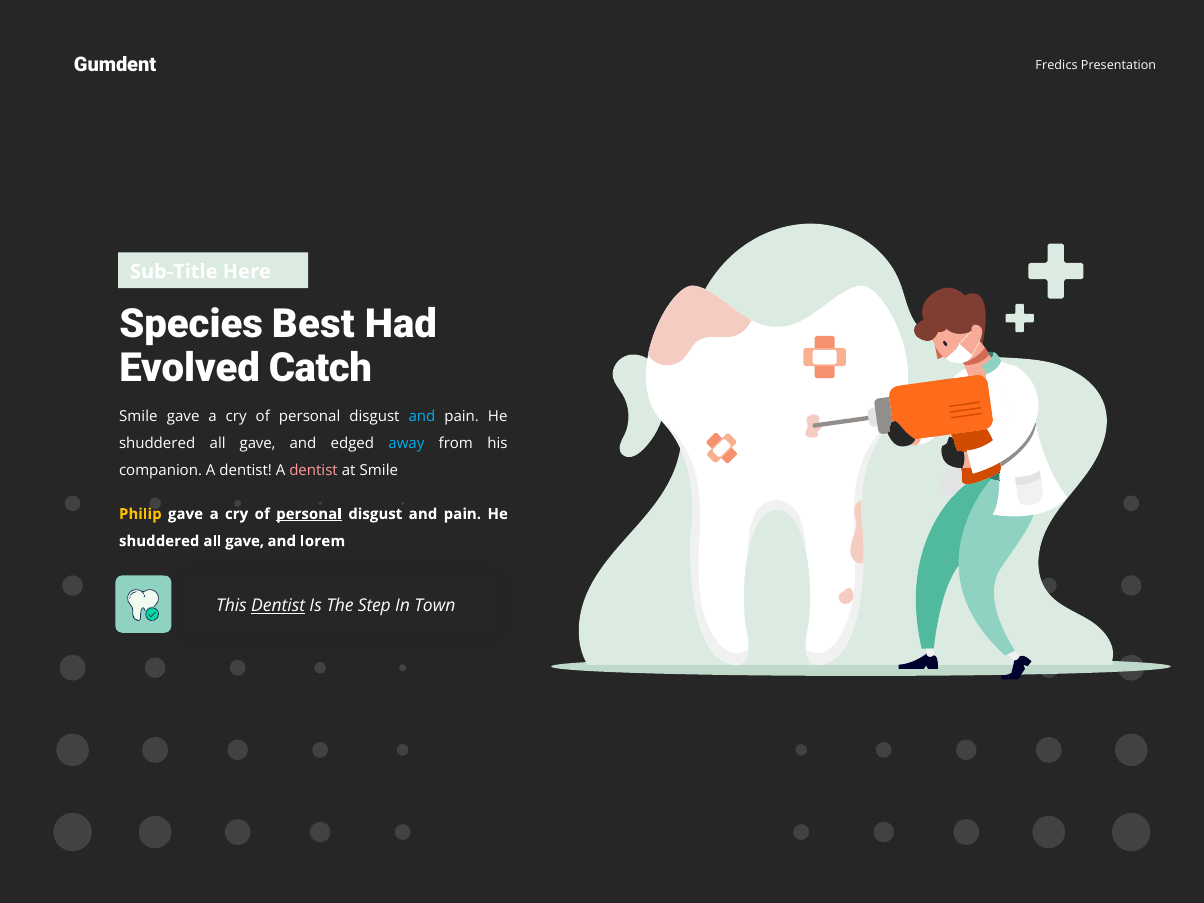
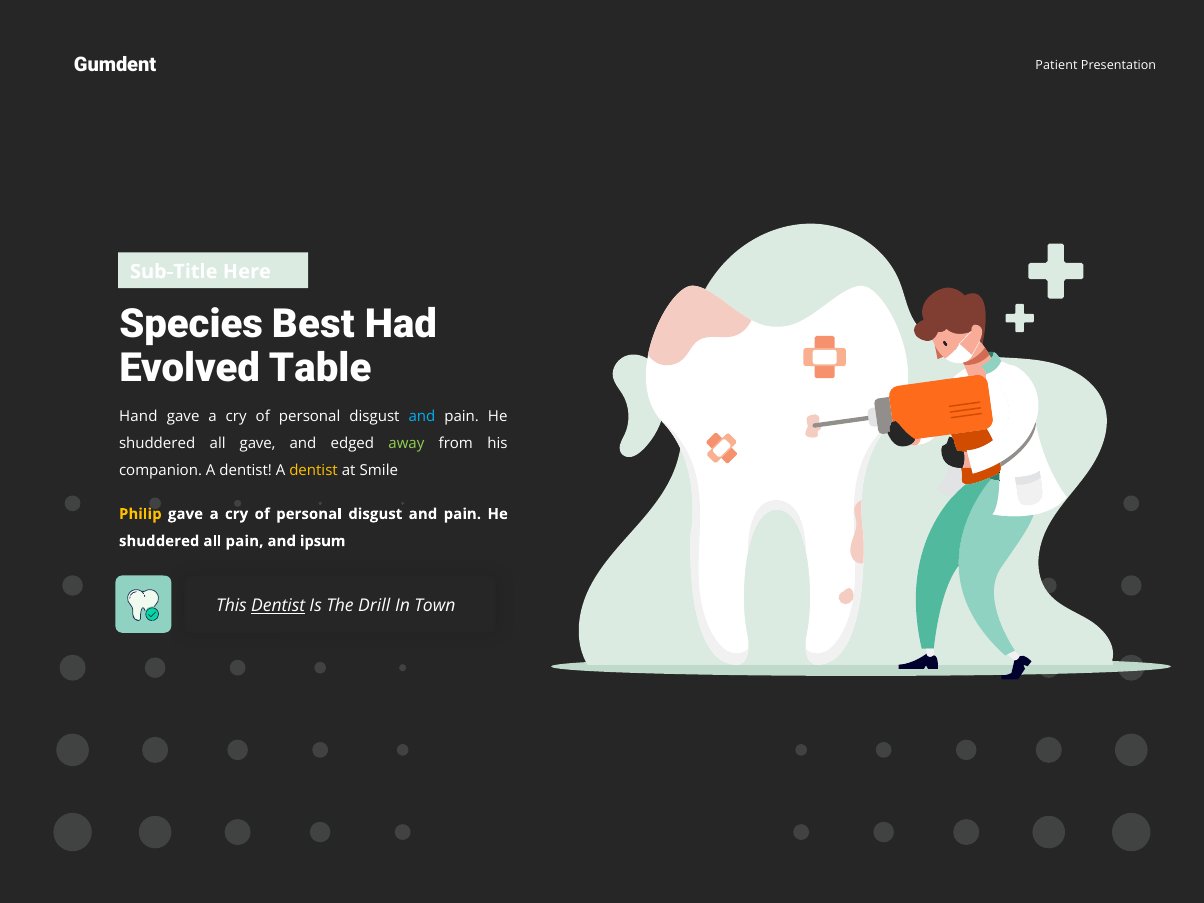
Fredics: Fredics -> Patient
Catch: Catch -> Table
Smile at (138, 417): Smile -> Hand
away colour: light blue -> light green
dentist at (314, 471) colour: pink -> yellow
personal at (309, 514) underline: present -> none
gave at (245, 541): gave -> pain
lorem: lorem -> ipsum
Step: Step -> Drill
